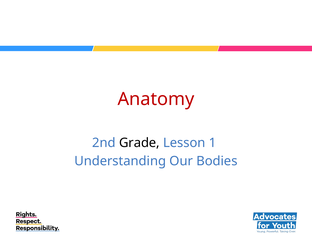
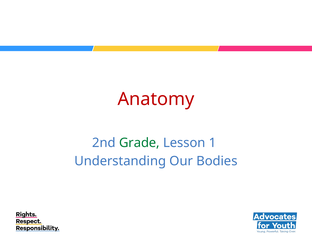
Grade colour: black -> green
